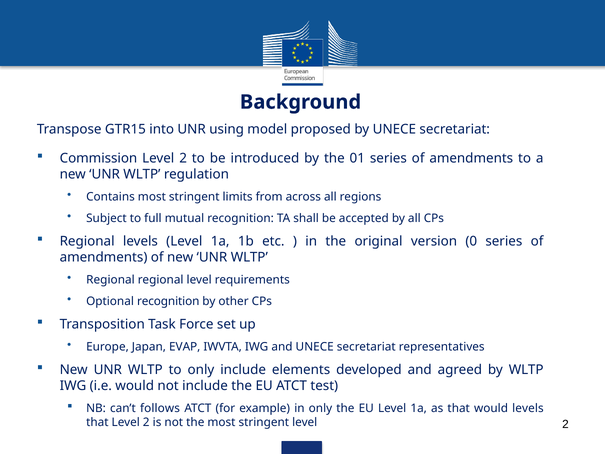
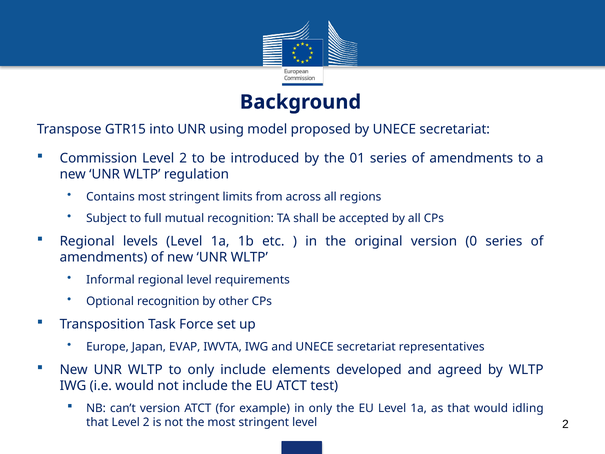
Regional at (110, 280): Regional -> Informal
can’t follows: follows -> version
would levels: levels -> idling
